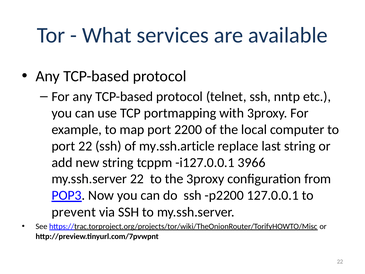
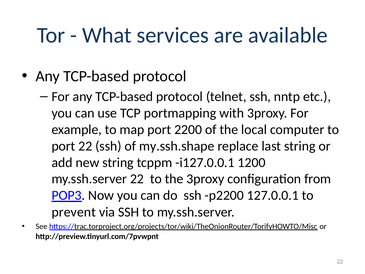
my.ssh.article: my.ssh.article -> my.ssh.shape
3966: 3966 -> 1200
